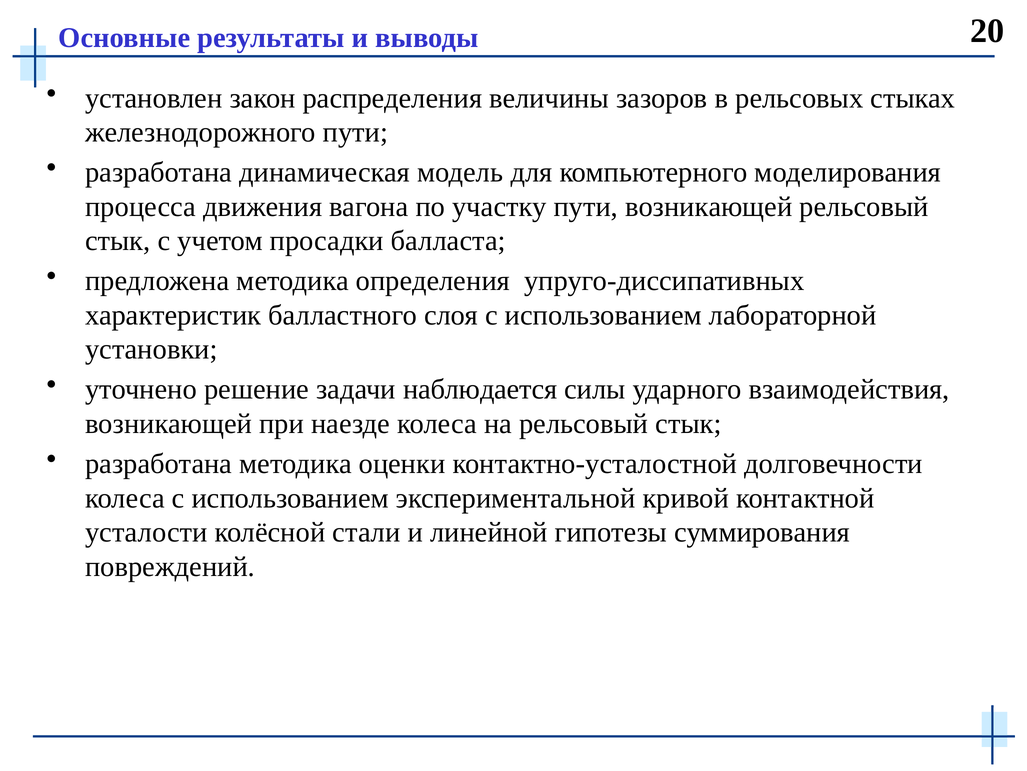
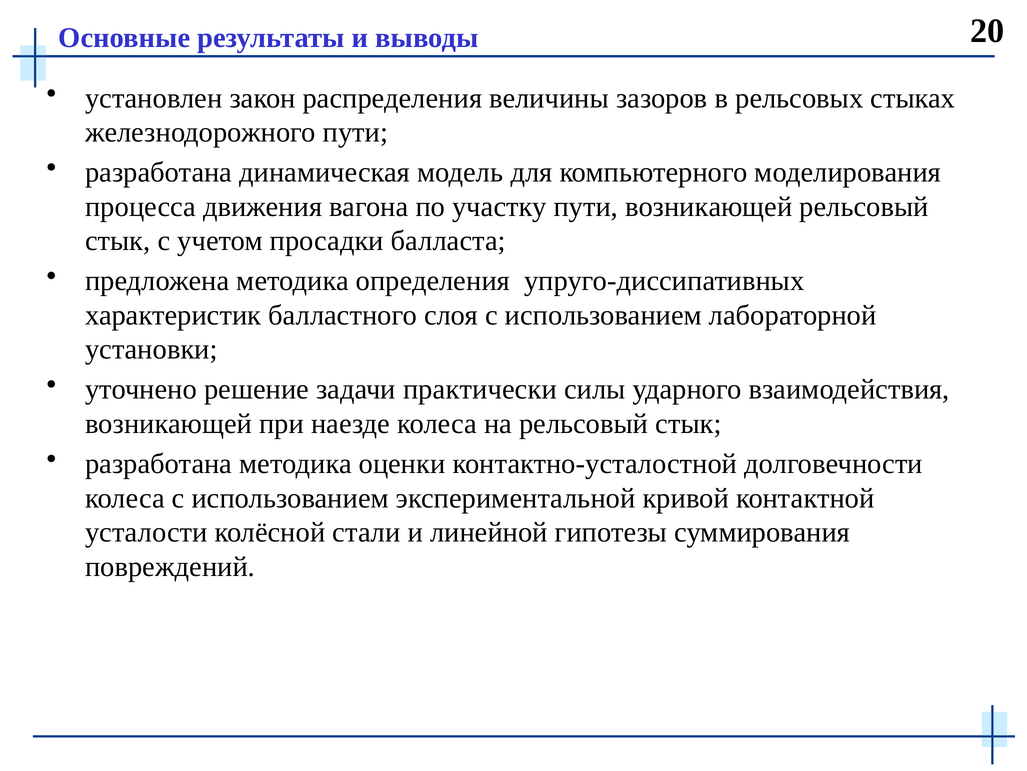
наблюдается: наблюдается -> практически
